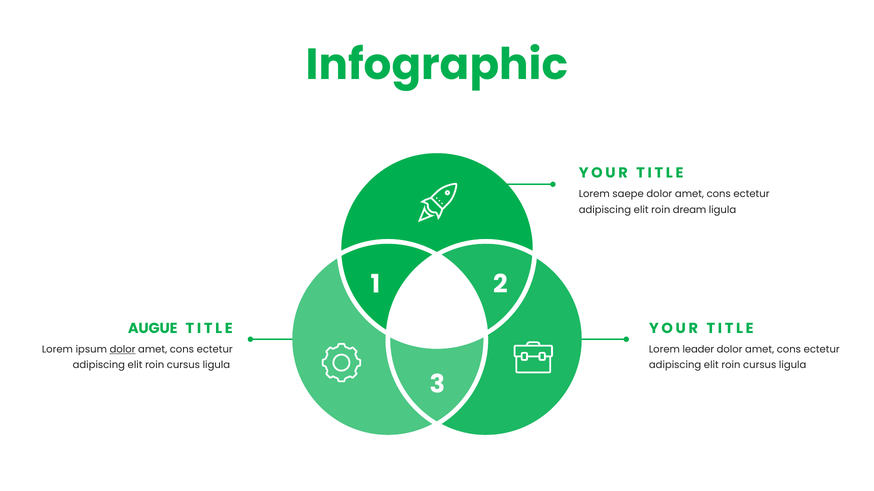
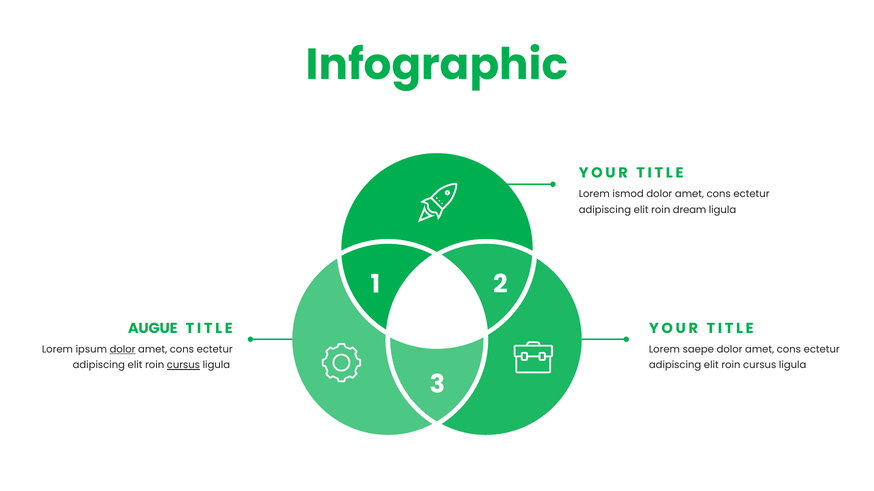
saepe: saepe -> ismod
leader: leader -> saepe
cursus at (183, 366) underline: none -> present
